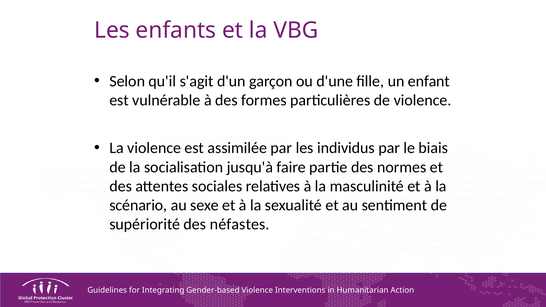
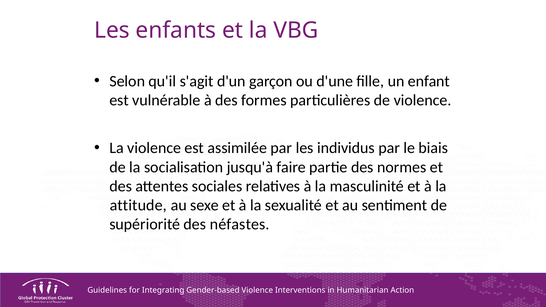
scénario: scénario -> attitude
